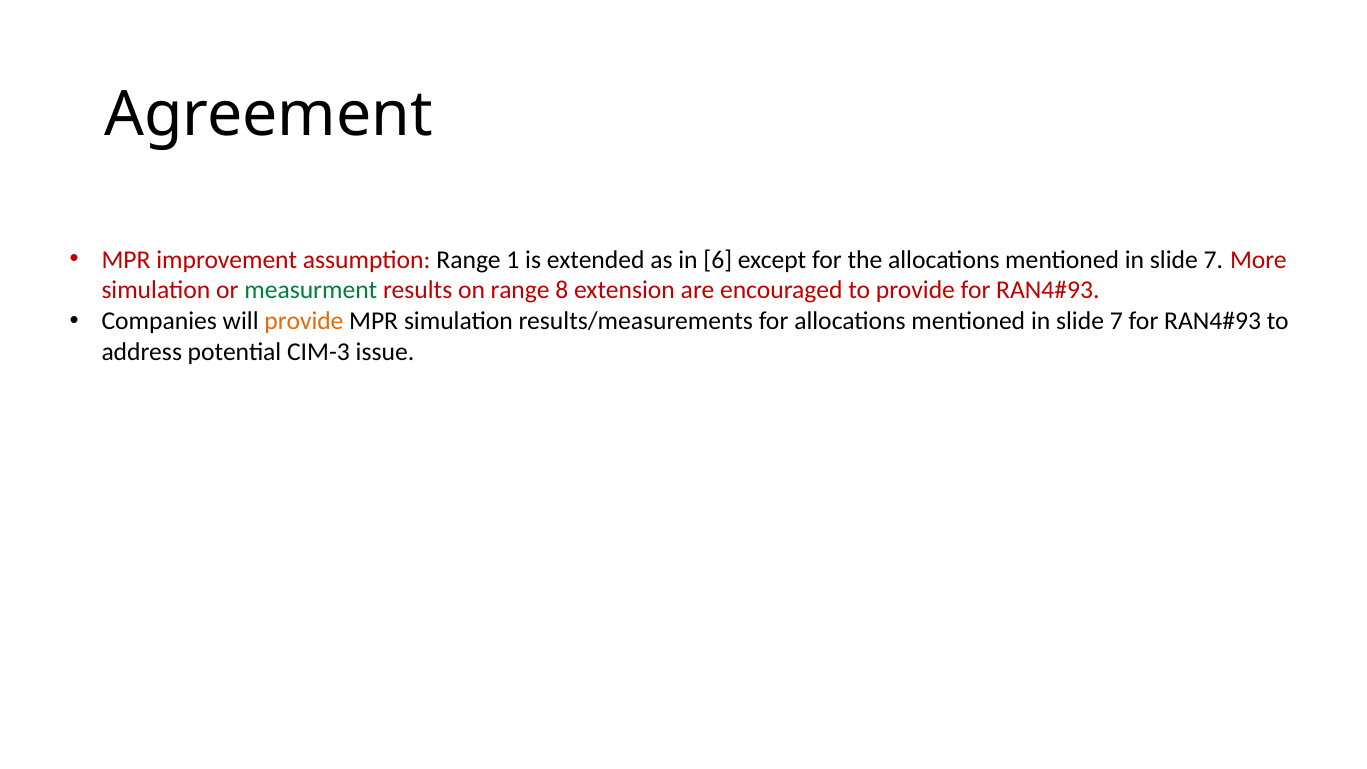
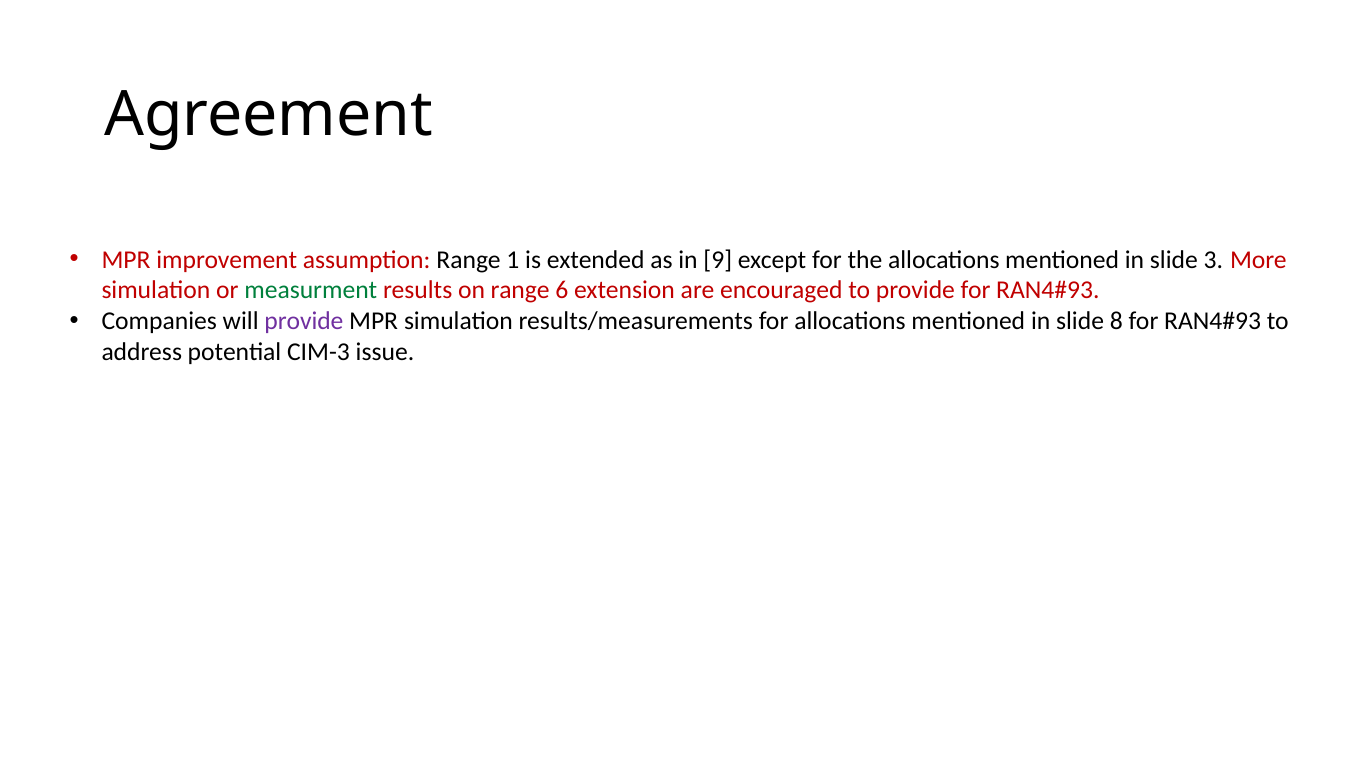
6: 6 -> 9
7 at (1213, 260): 7 -> 3
8: 8 -> 6
provide at (304, 321) colour: orange -> purple
7 at (1116, 321): 7 -> 8
